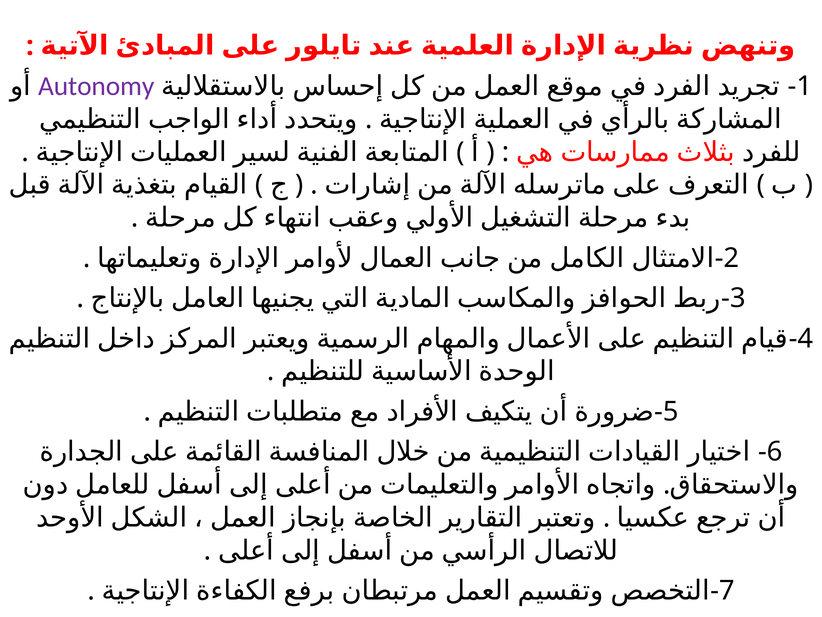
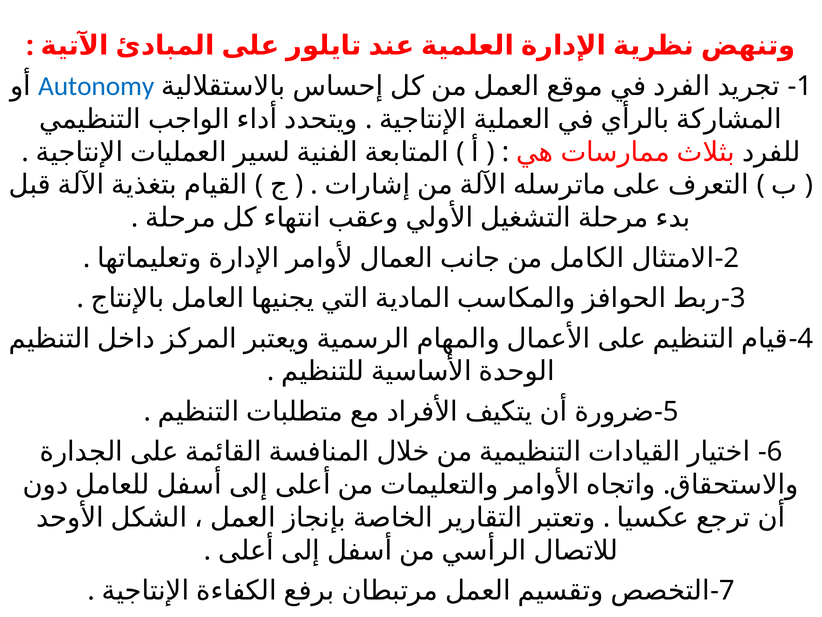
Autonomy colour: purple -> blue
